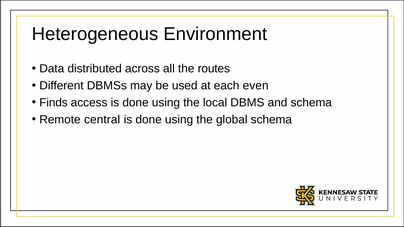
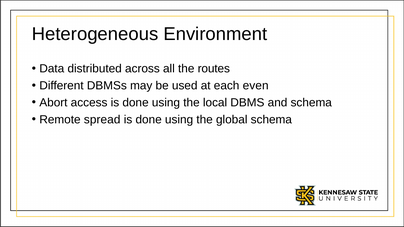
Finds: Finds -> Abort
central: central -> spread
